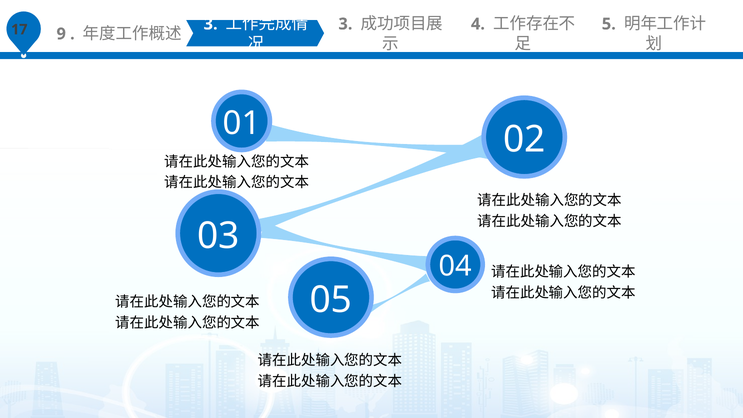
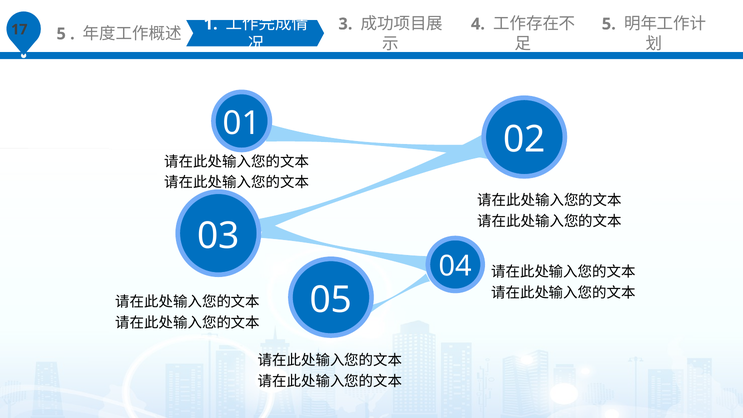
9 at (61, 34): 9 -> 5
3 at (211, 24): 3 -> 1
